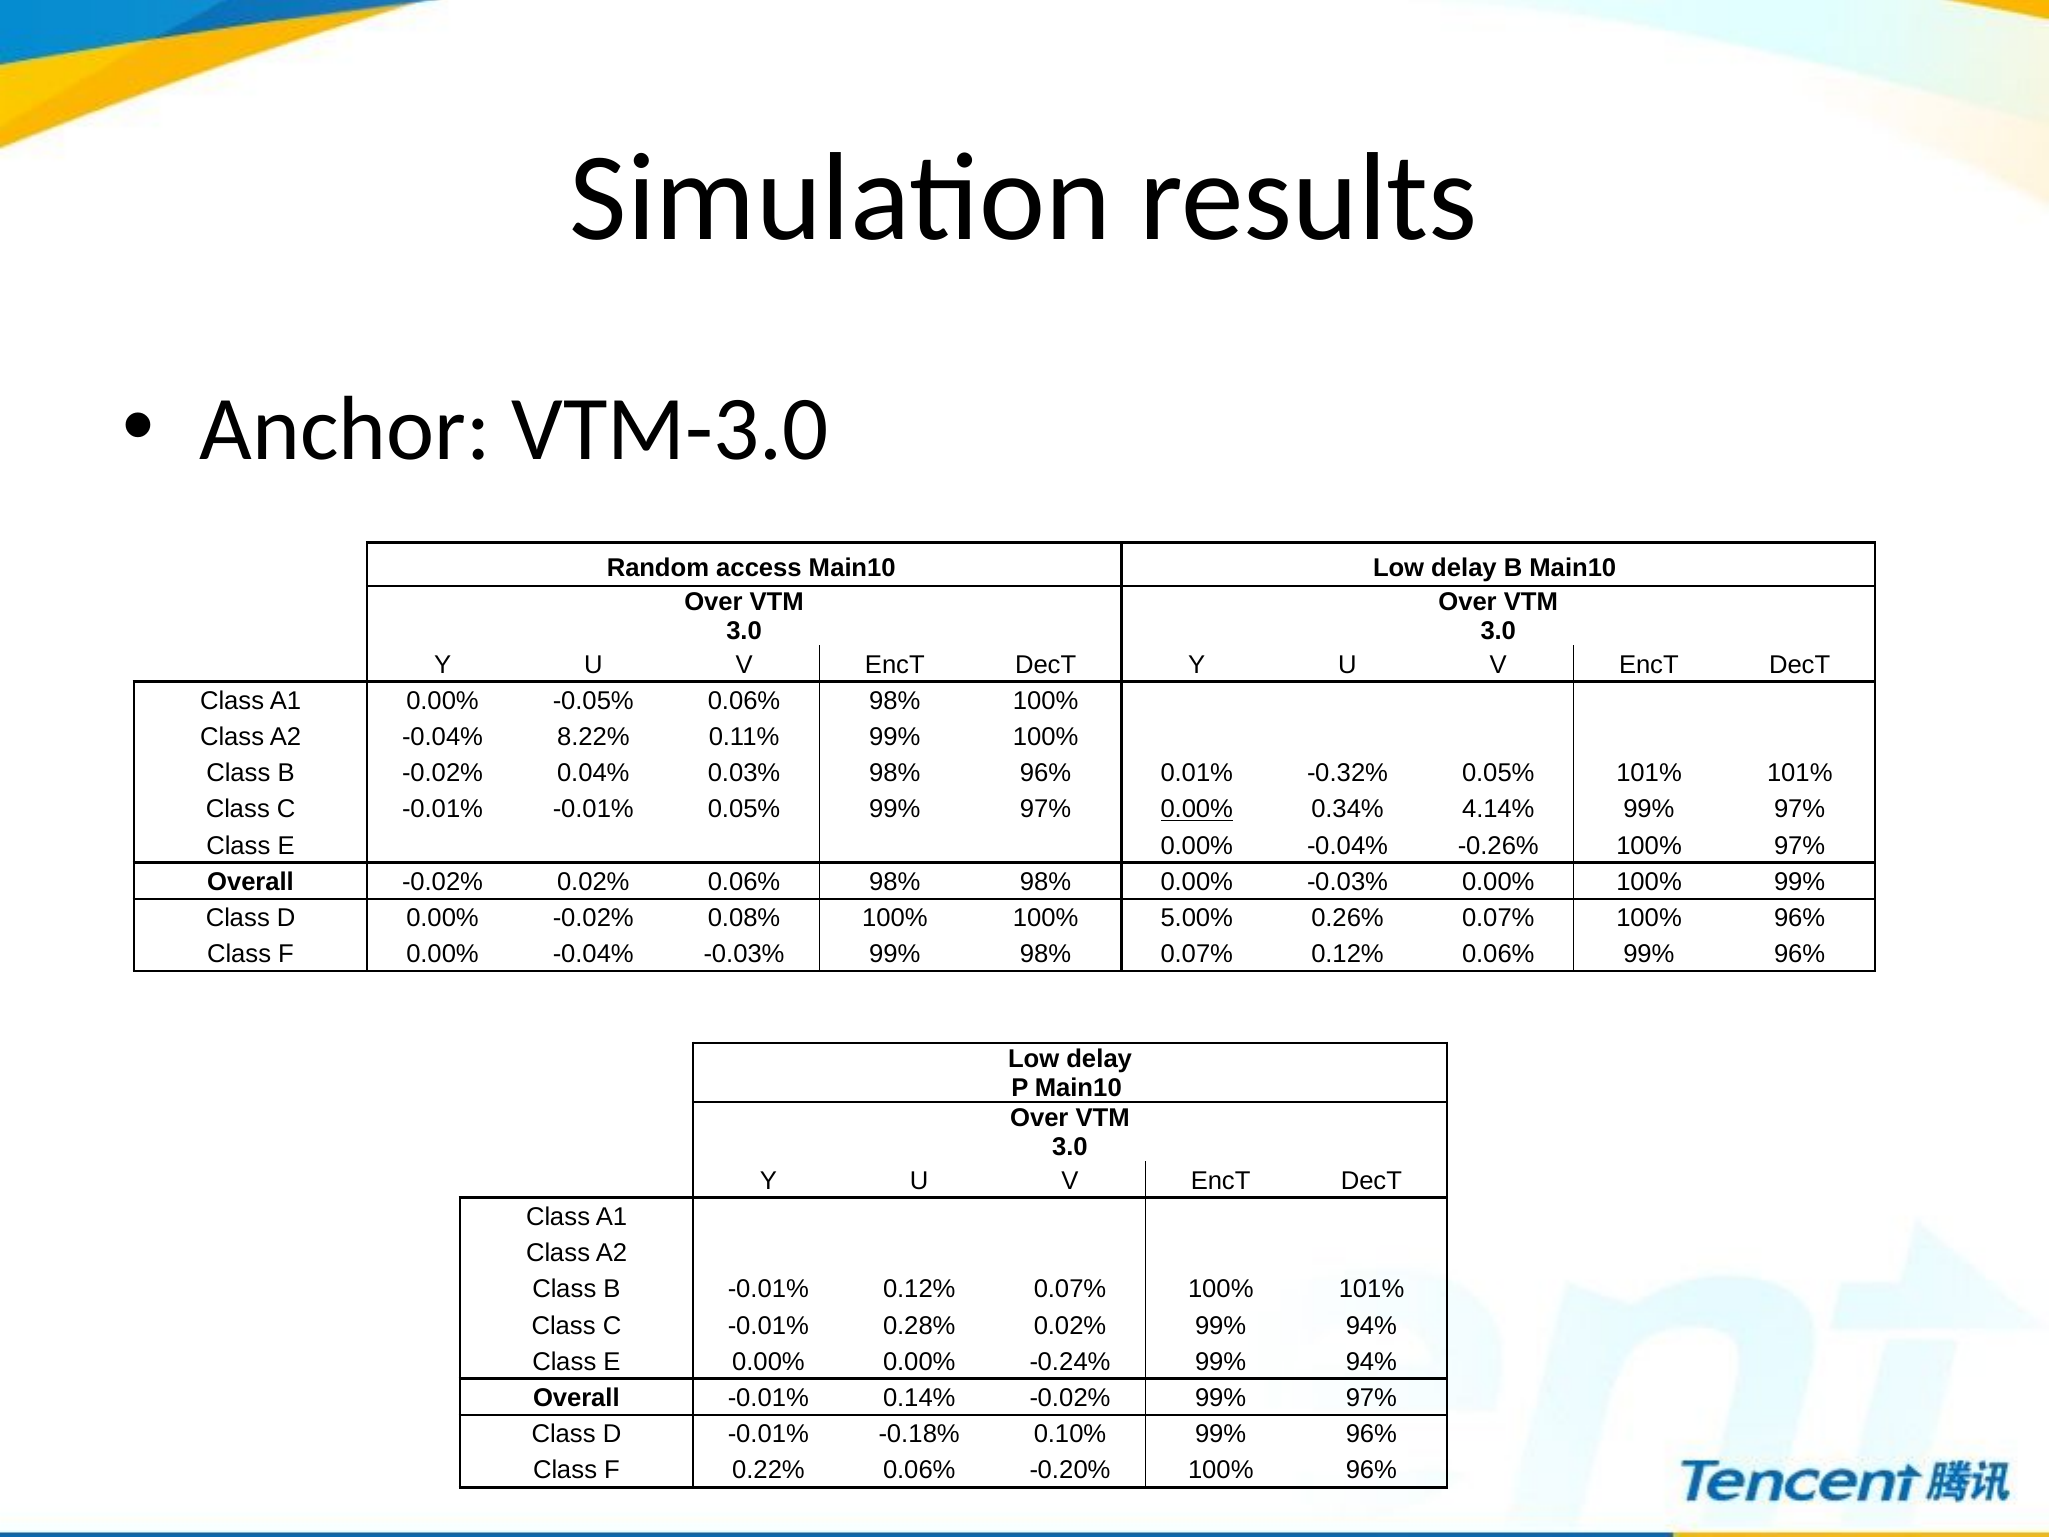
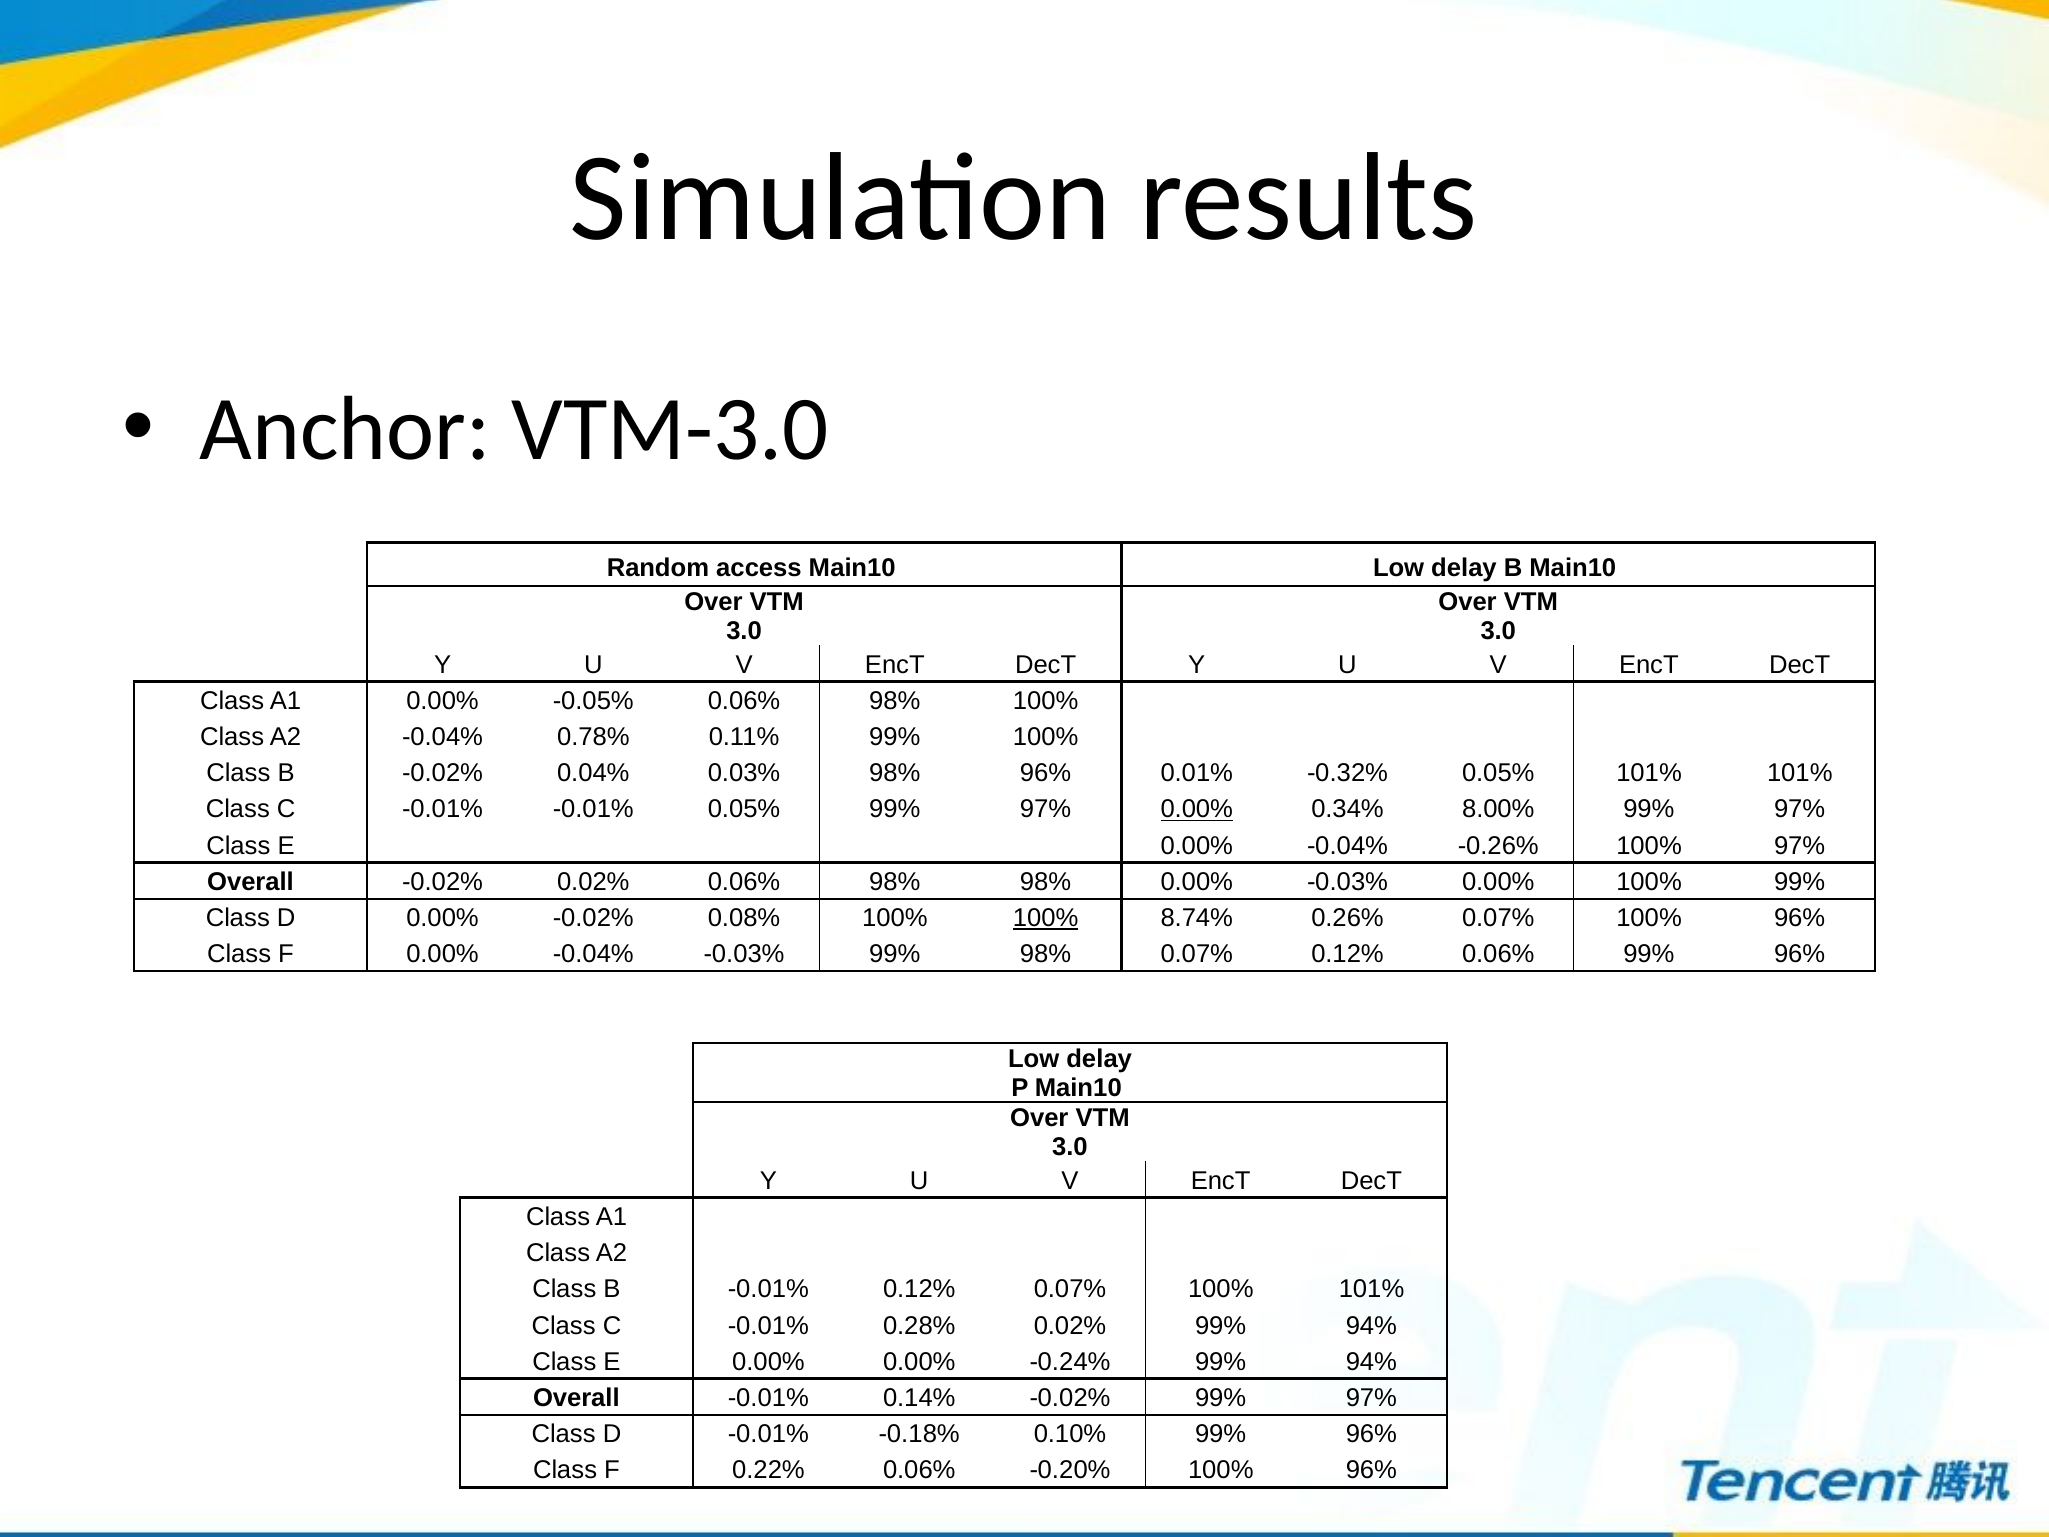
8.22%: 8.22% -> 0.78%
4.14%: 4.14% -> 8.00%
100% at (1046, 918) underline: none -> present
5.00%: 5.00% -> 8.74%
